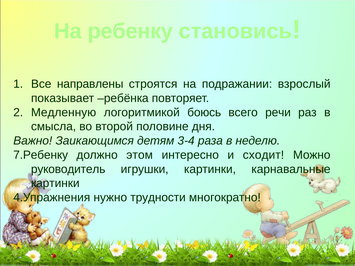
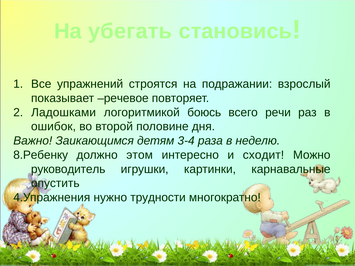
ребенку: ребенку -> убегать
направлены: направлены -> упражнений
ребёнка: ребёнка -> речевое
Медленную: Медленную -> Ладошками
смысла: смысла -> ошибок
7.Ребенку: 7.Ребенку -> 8.Ребенку
картинки at (55, 183): картинки -> опустить
